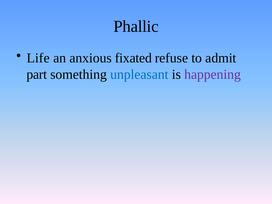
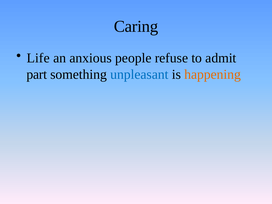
Phallic: Phallic -> Caring
fixated: fixated -> people
happening colour: purple -> orange
